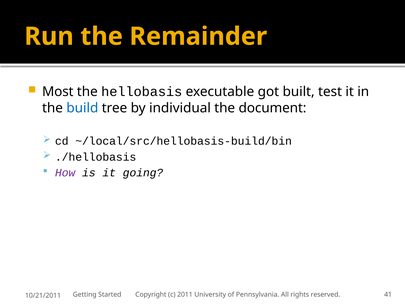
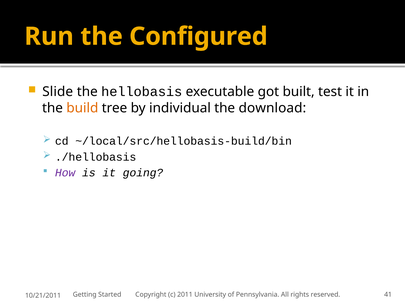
Remainder: Remainder -> Configured
Most: Most -> Slide
build colour: blue -> orange
document: document -> download
